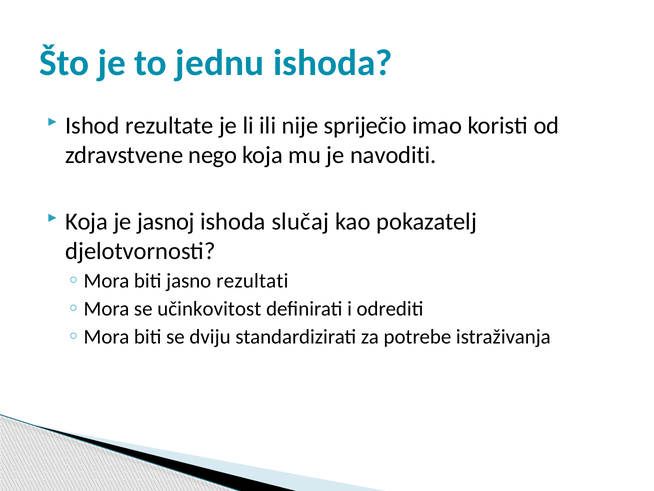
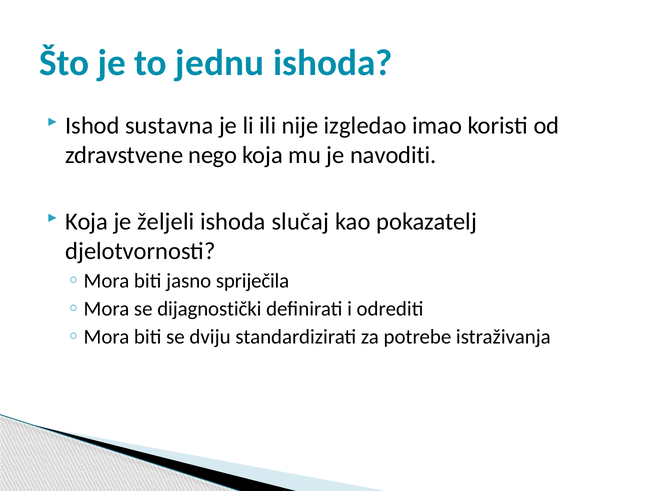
rezultate: rezultate -> sustavna
spriječio: spriječio -> izgledao
jasnoj: jasnoj -> željeli
rezultati: rezultati -> spriječila
učinkovitost: učinkovitost -> dijagnostički
